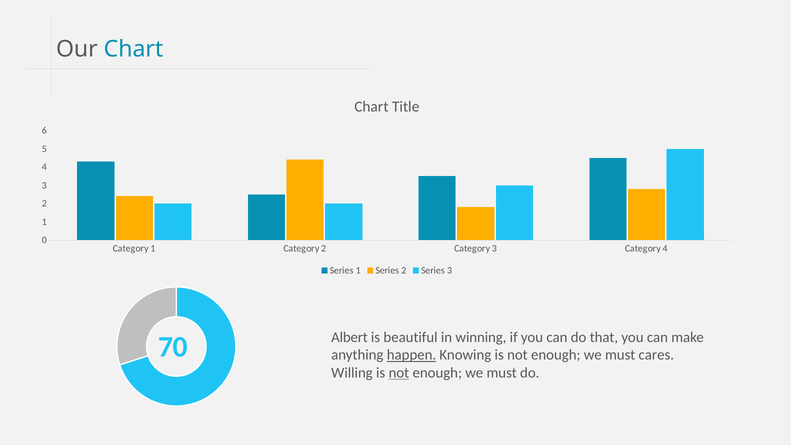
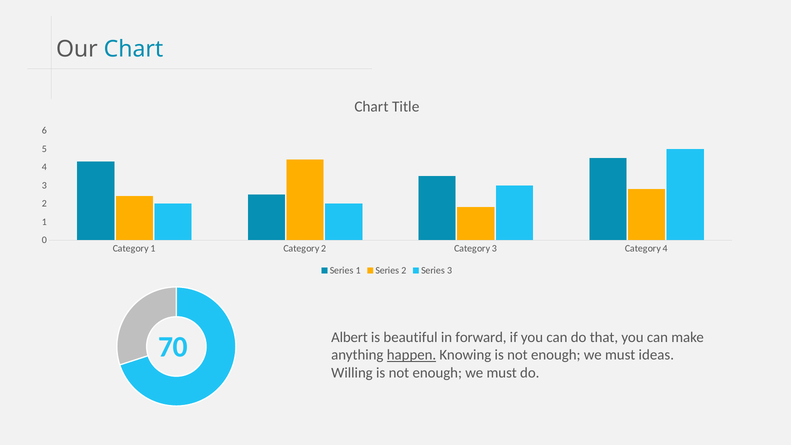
winning: winning -> forward
cares: cares -> ideas
not at (399, 373) underline: present -> none
